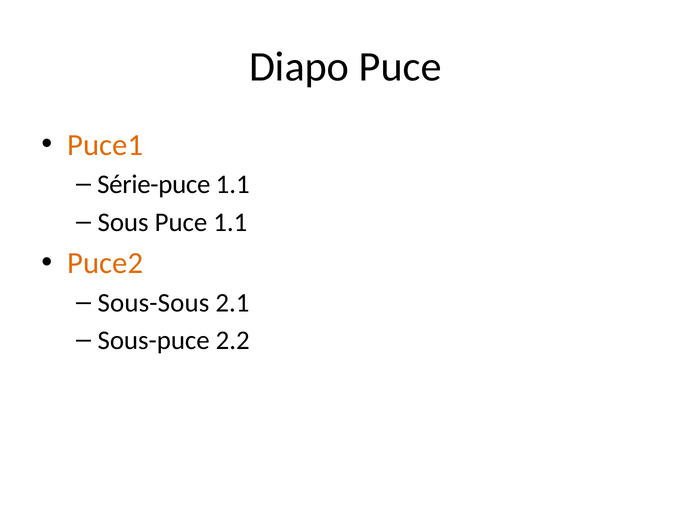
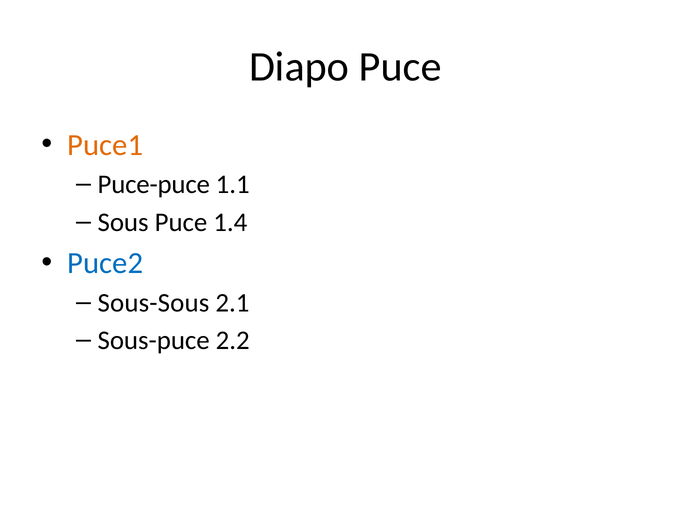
Série-puce: Série-puce -> Puce-puce
Puce 1.1: 1.1 -> 1.4
Puce2 colour: orange -> blue
